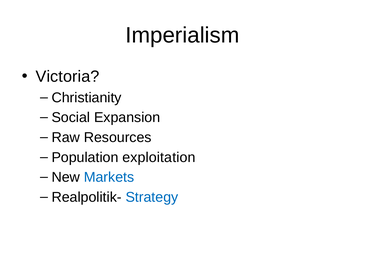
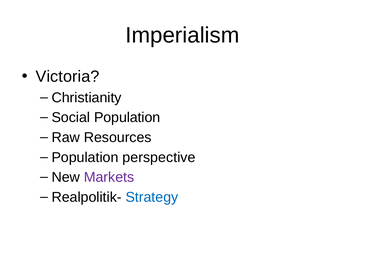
Social Expansion: Expansion -> Population
exploitation: exploitation -> perspective
Markets colour: blue -> purple
